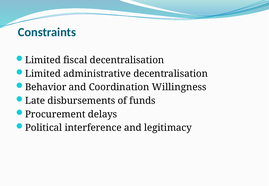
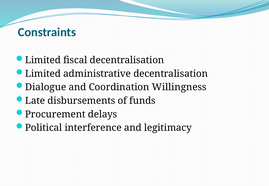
Behavior: Behavior -> Dialogue
